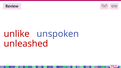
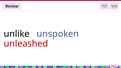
unlike colour: red -> black
